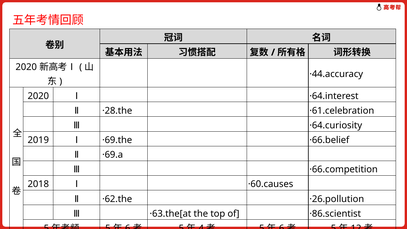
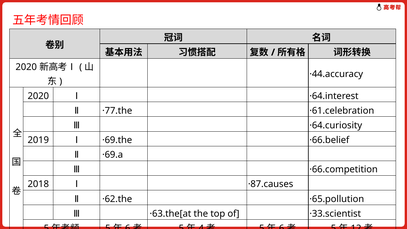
·28.the: ·28.the -> ·77.the
·60.causes: ·60.causes -> ·87.causes
·26.pollution: ·26.pollution -> ·65.pollution
·86.scientist: ·86.scientist -> ·33.scientist
